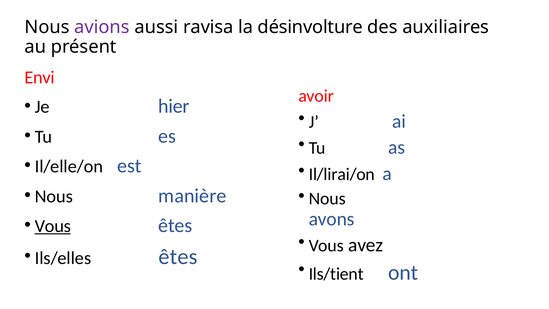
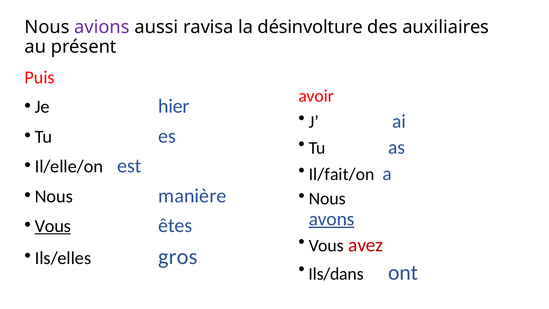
Envi: Envi -> Puis
Il/lirai/on: Il/lirai/on -> Il/fait/on
avons underline: none -> present
avez colour: black -> red
Ils/elles êtes: êtes -> gros
Ils/tient: Ils/tient -> Ils/dans
